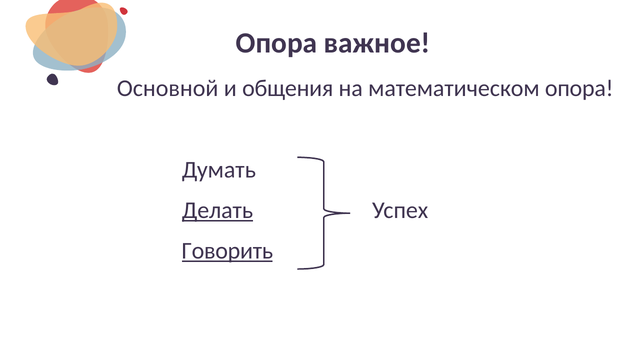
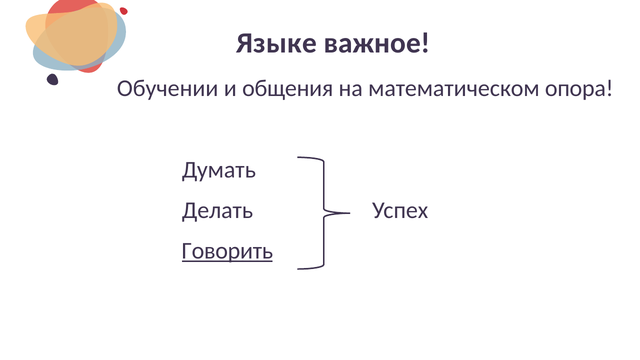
Опора at (277, 43): Опора -> Языке
Основной: Основной -> Обучении
Делать underline: present -> none
